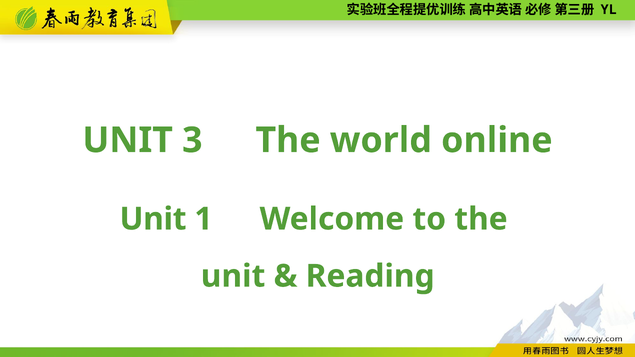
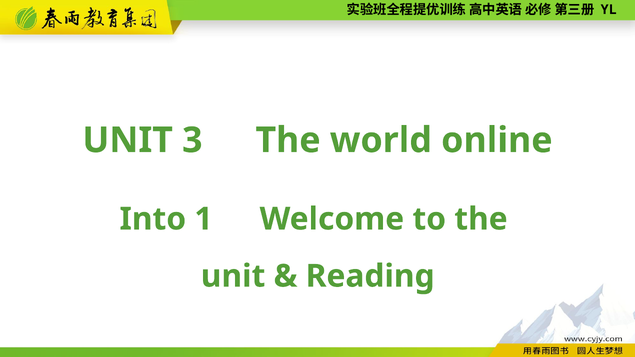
Unit at (153, 219): Unit -> Into
